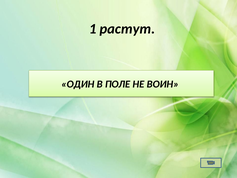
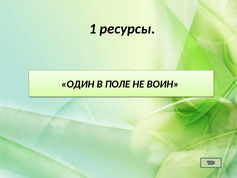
растут: растут -> ресурсы
